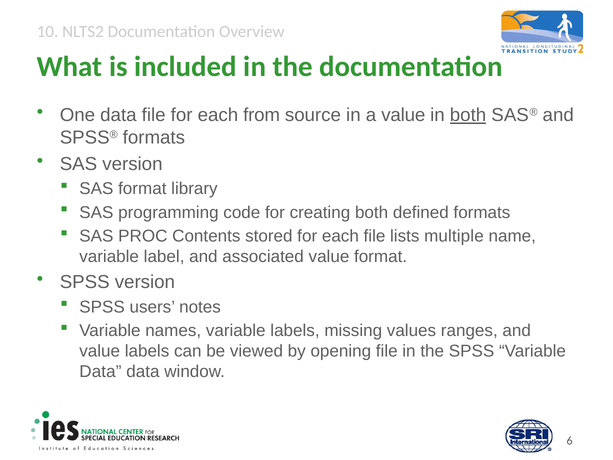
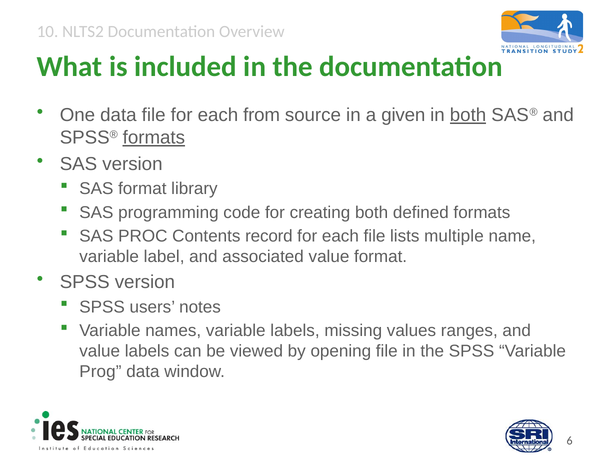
a value: value -> given
formats at (154, 138) underline: none -> present
stored: stored -> record
Data at (100, 371): Data -> Prog
